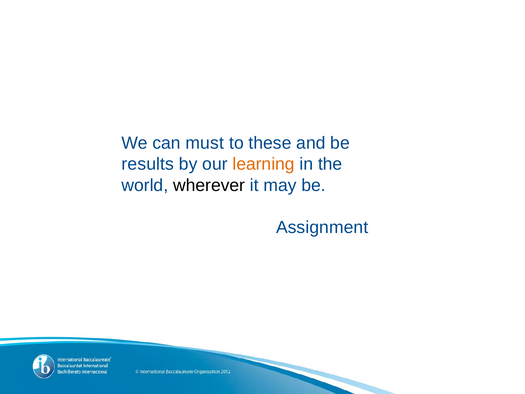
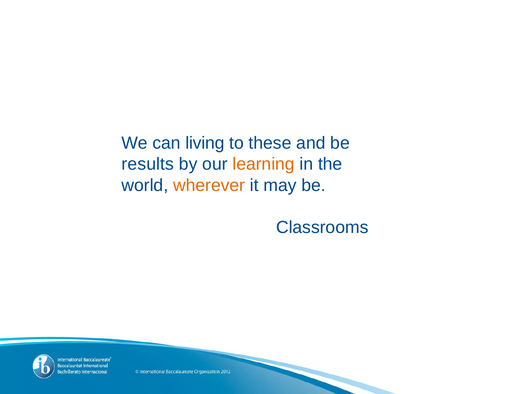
must: must -> living
wherever colour: black -> orange
Assignment: Assignment -> Classrooms
